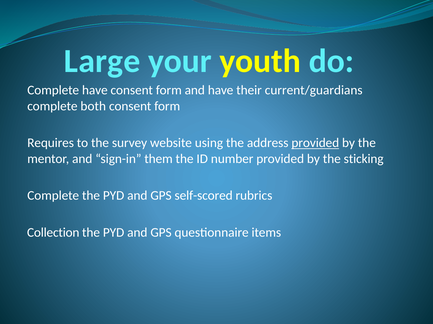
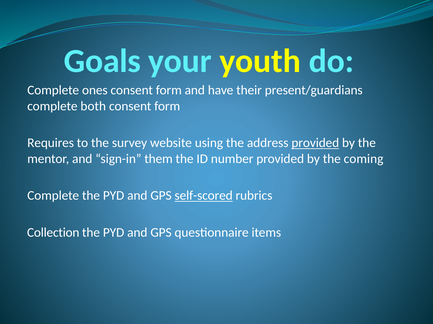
Large: Large -> Goals
Complete have: have -> ones
current/guardians: current/guardians -> present/guardians
sticking: sticking -> coming
self-scored underline: none -> present
